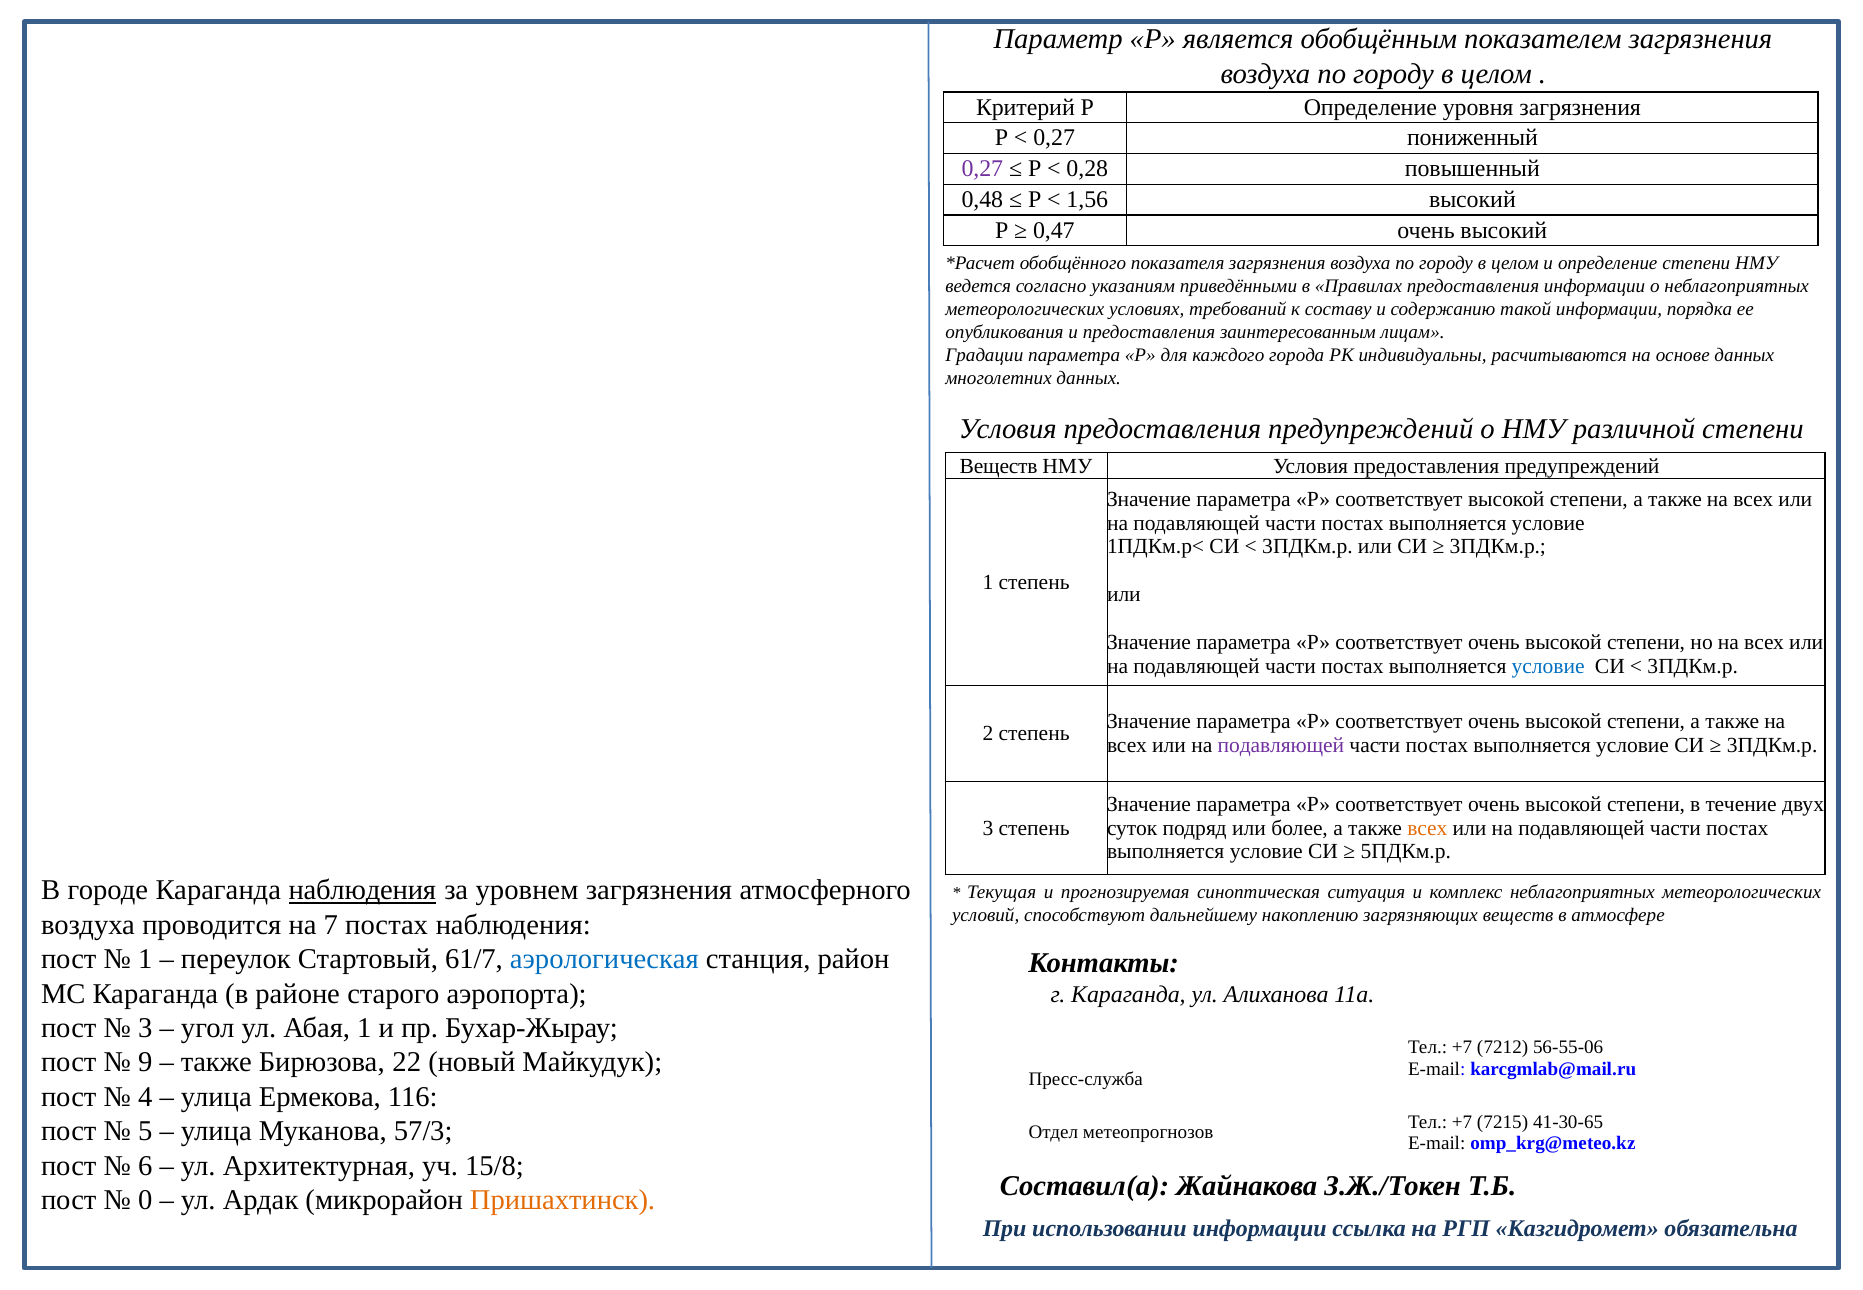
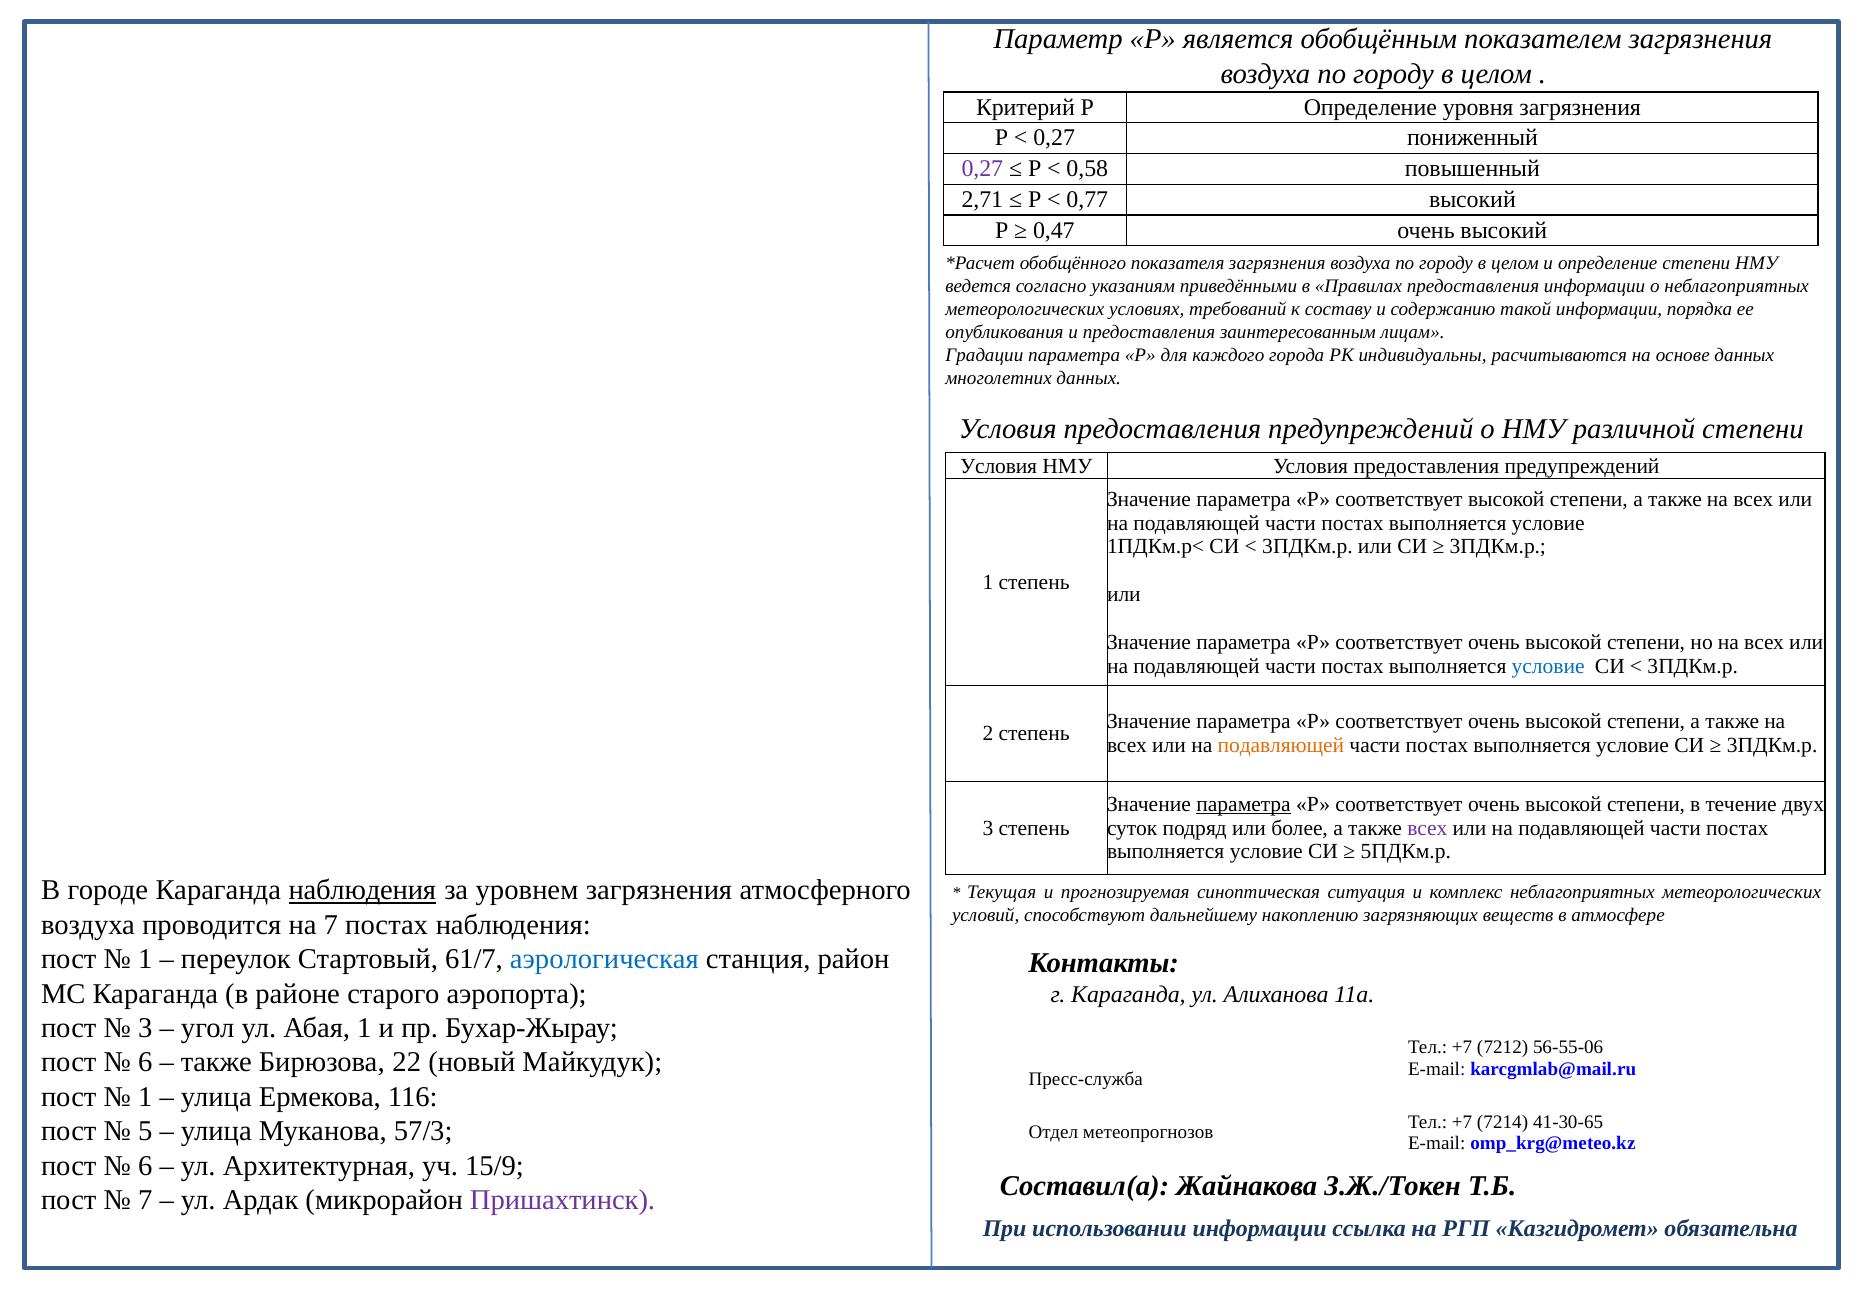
0,28: 0,28 -> 0,58
0,48: 0,48 -> 2,71
1,56: 1,56 -> 0,77
Веществ at (999, 466): Веществ -> Условия
подавляющей at (1281, 745) colour: purple -> orange
параметра at (1244, 804) underline: none -> present
всех at (1427, 828) colour: orange -> purple
9 at (145, 1062): 9 -> 6
4 at (145, 1097): 4 -> 1
7215: 7215 -> 7214
15/8: 15/8 -> 15/9
0 at (145, 1200): 0 -> 7
Пришахтинск colour: orange -> purple
